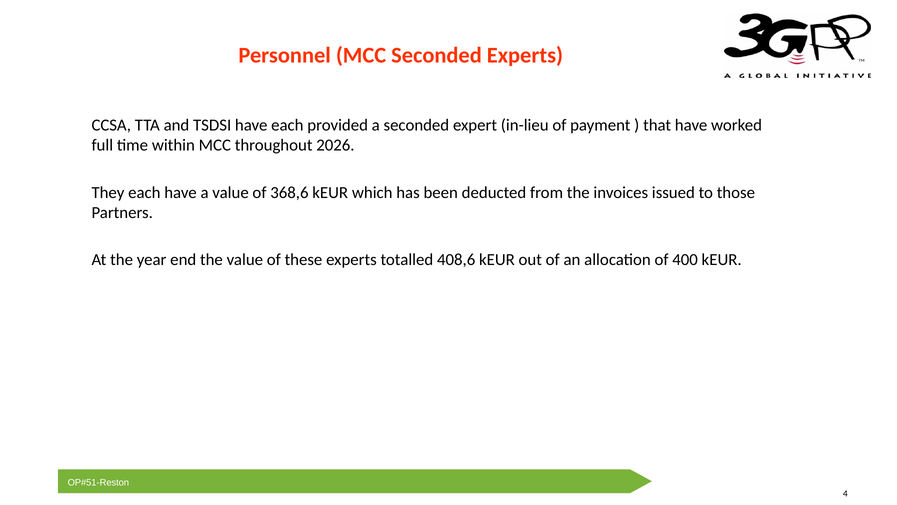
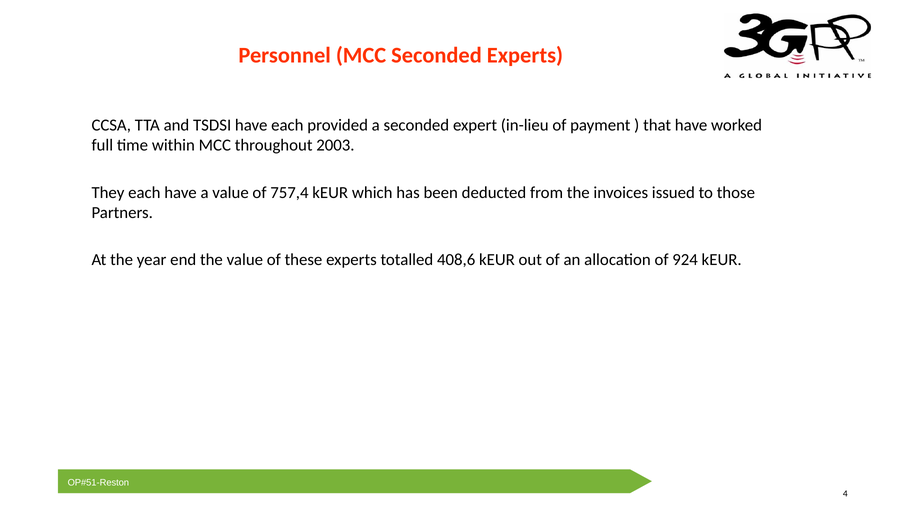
2026: 2026 -> 2003
368,6: 368,6 -> 757,4
400: 400 -> 924
